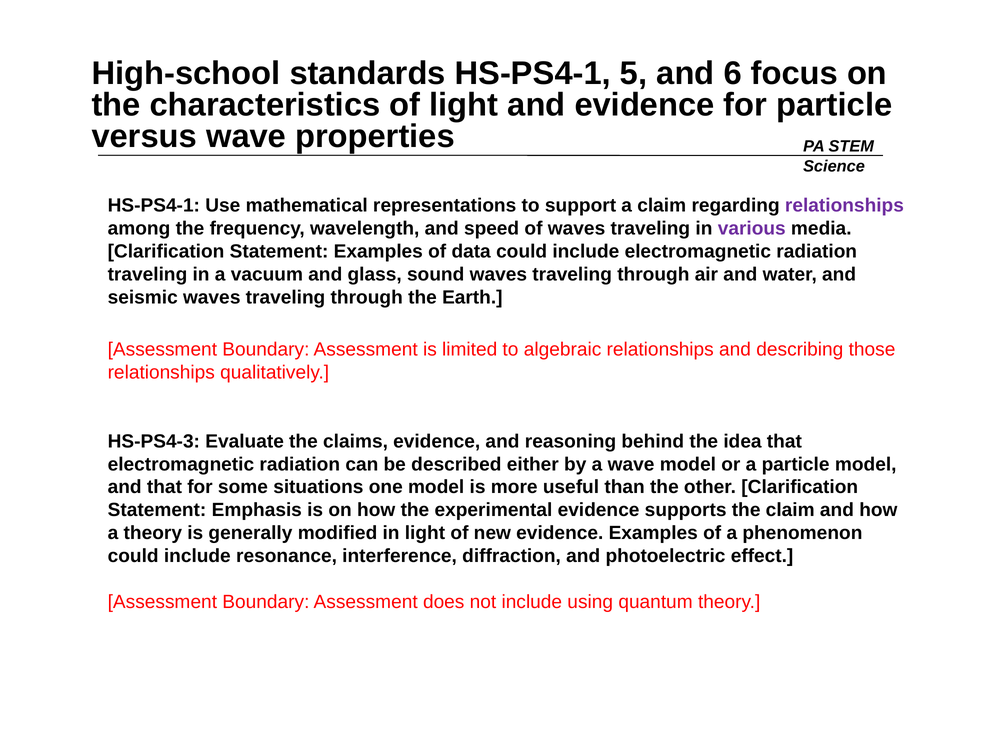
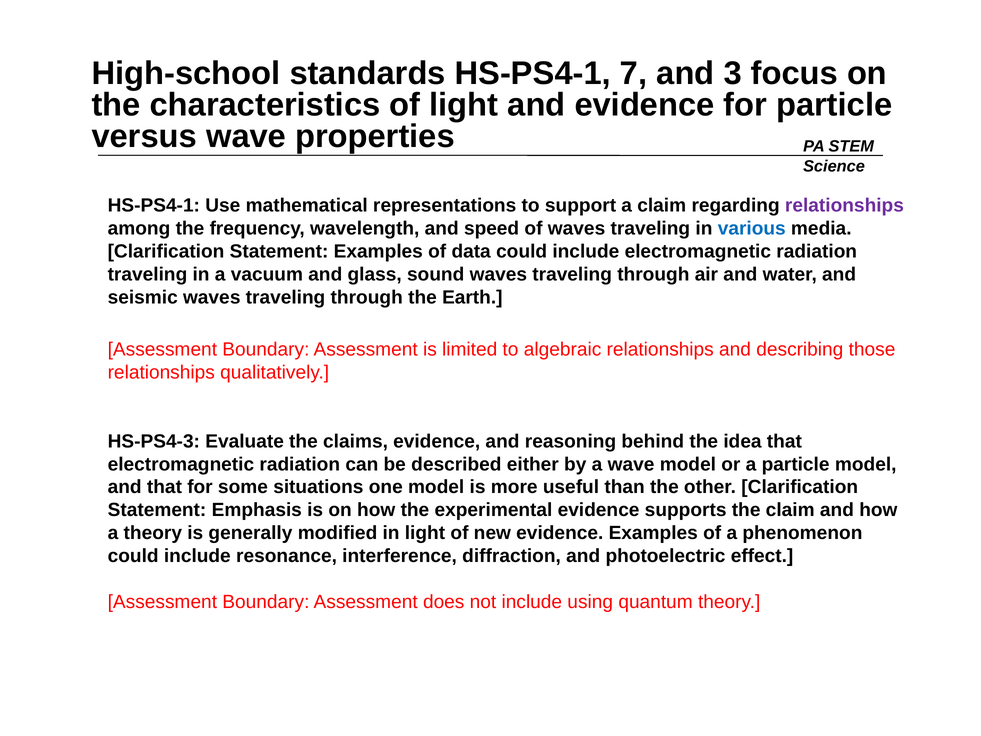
5: 5 -> 7
6: 6 -> 3
various colour: purple -> blue
